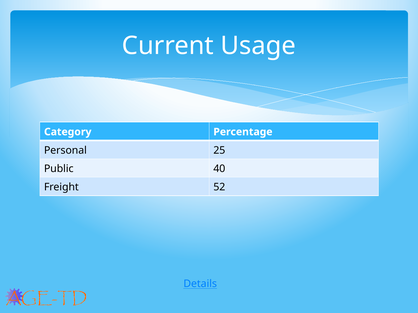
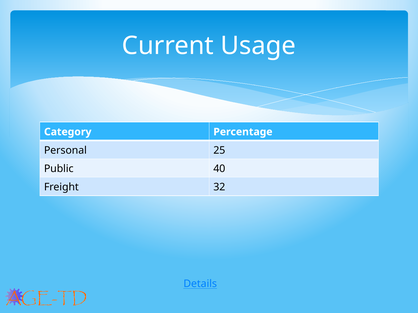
52: 52 -> 32
